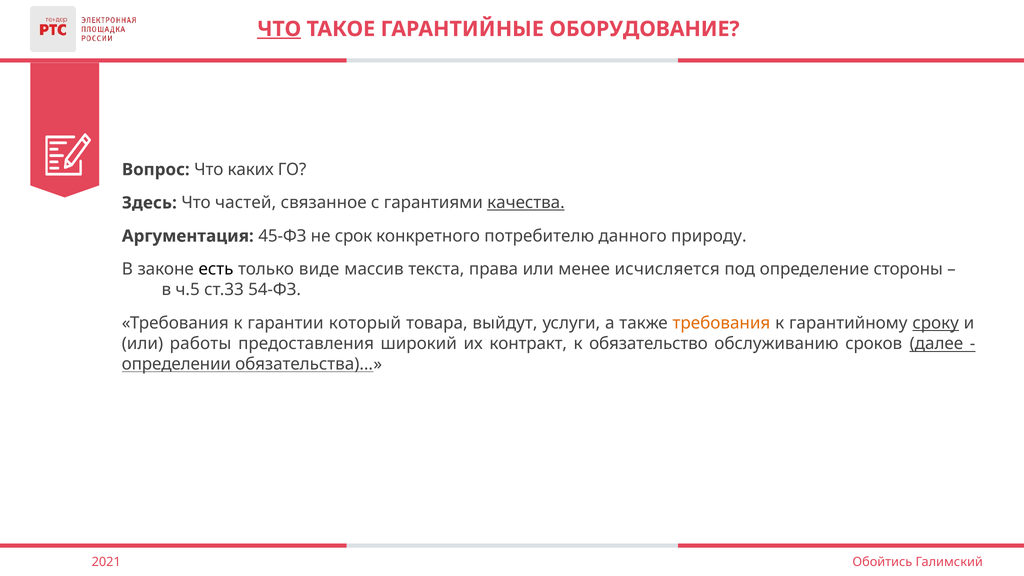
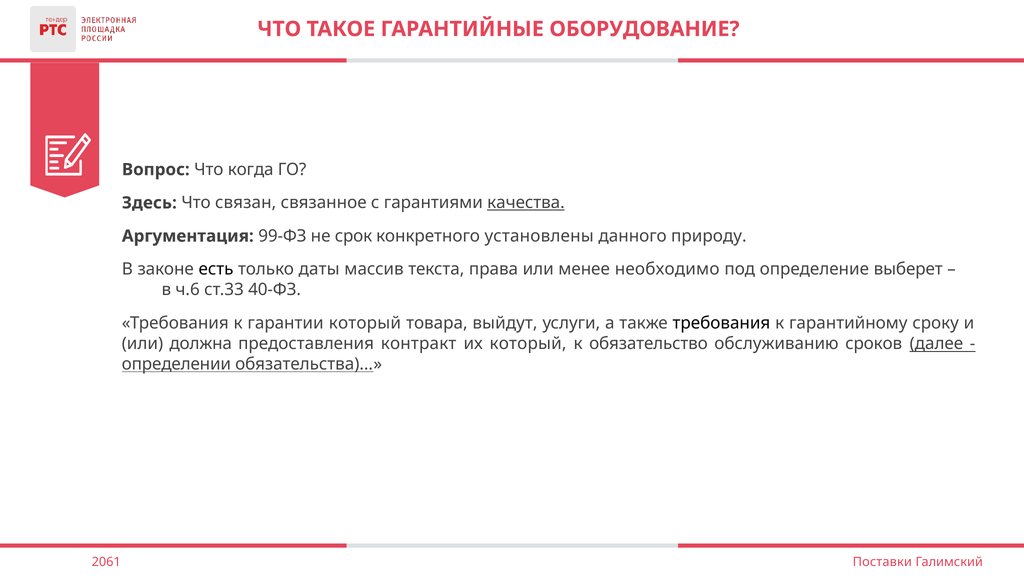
ЧТО at (279, 29) underline: present -> none
каких: каких -> когда
частей: частей -> связан
45-ФЗ: 45-ФЗ -> 99-ФЗ
потребителю: потребителю -> установлены
виде: виде -> даты
исчисляется: исчисляется -> необходимо
стороны: стороны -> выберет
ч.5: ч.5 -> ч.6
54-ФЗ: 54-ФЗ -> 40-ФЗ
требования at (721, 323) colour: orange -> black
сроку underline: present -> none
работы: работы -> должна
широкий: широкий -> контракт
их контракт: контракт -> который
2021: 2021 -> 2061
Обойтись: Обойтись -> Поставки
